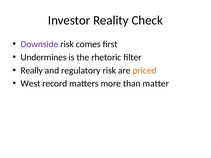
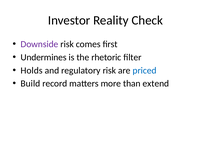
Really: Really -> Holds
priced colour: orange -> blue
West: West -> Build
matter: matter -> extend
